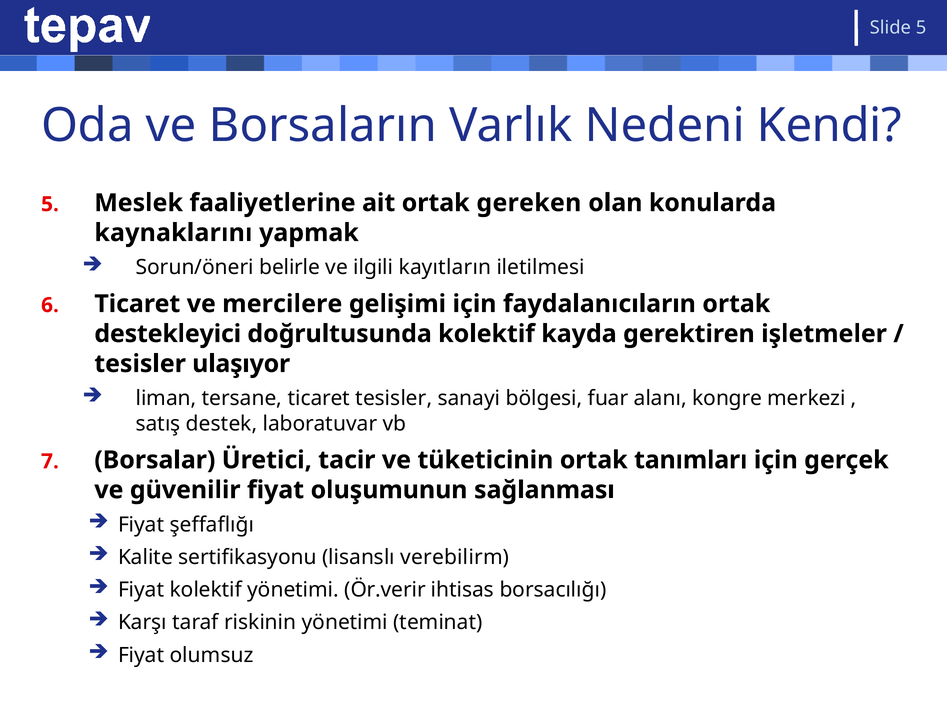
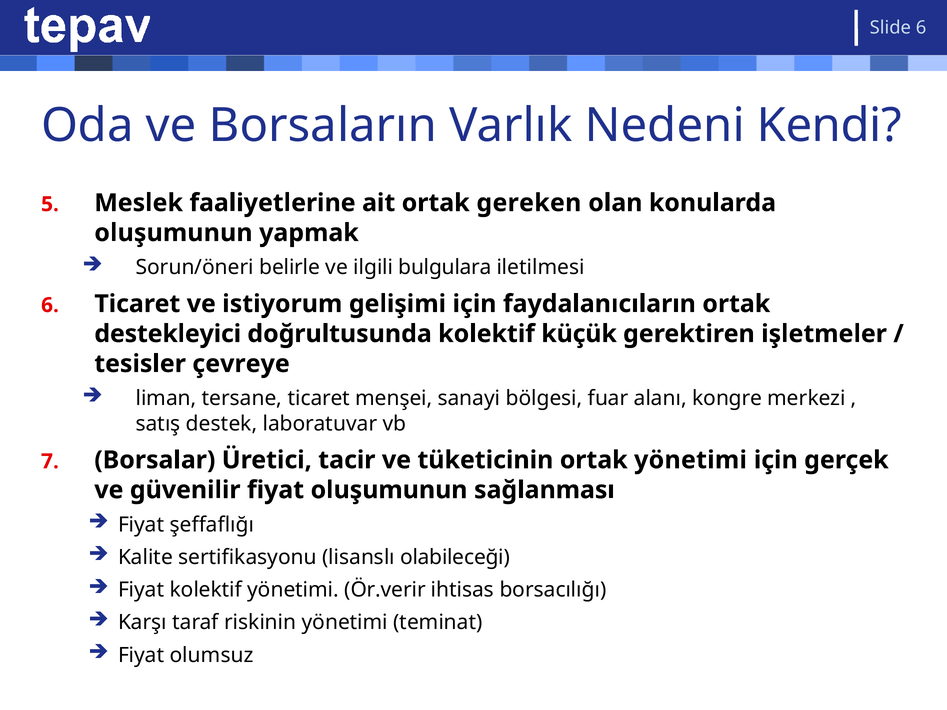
Slide 5: 5 -> 6
kaynaklarını at (173, 233): kaynaklarını -> oluşumunun
kayıtların: kayıtların -> bulgulara
mercilere: mercilere -> istiyorum
kayda: kayda -> küçük
ulaşıyor: ulaşıyor -> çevreye
ticaret tesisler: tesisler -> menşei
ortak tanımları: tanımları -> yönetimi
verebilirm: verebilirm -> olabileceği
